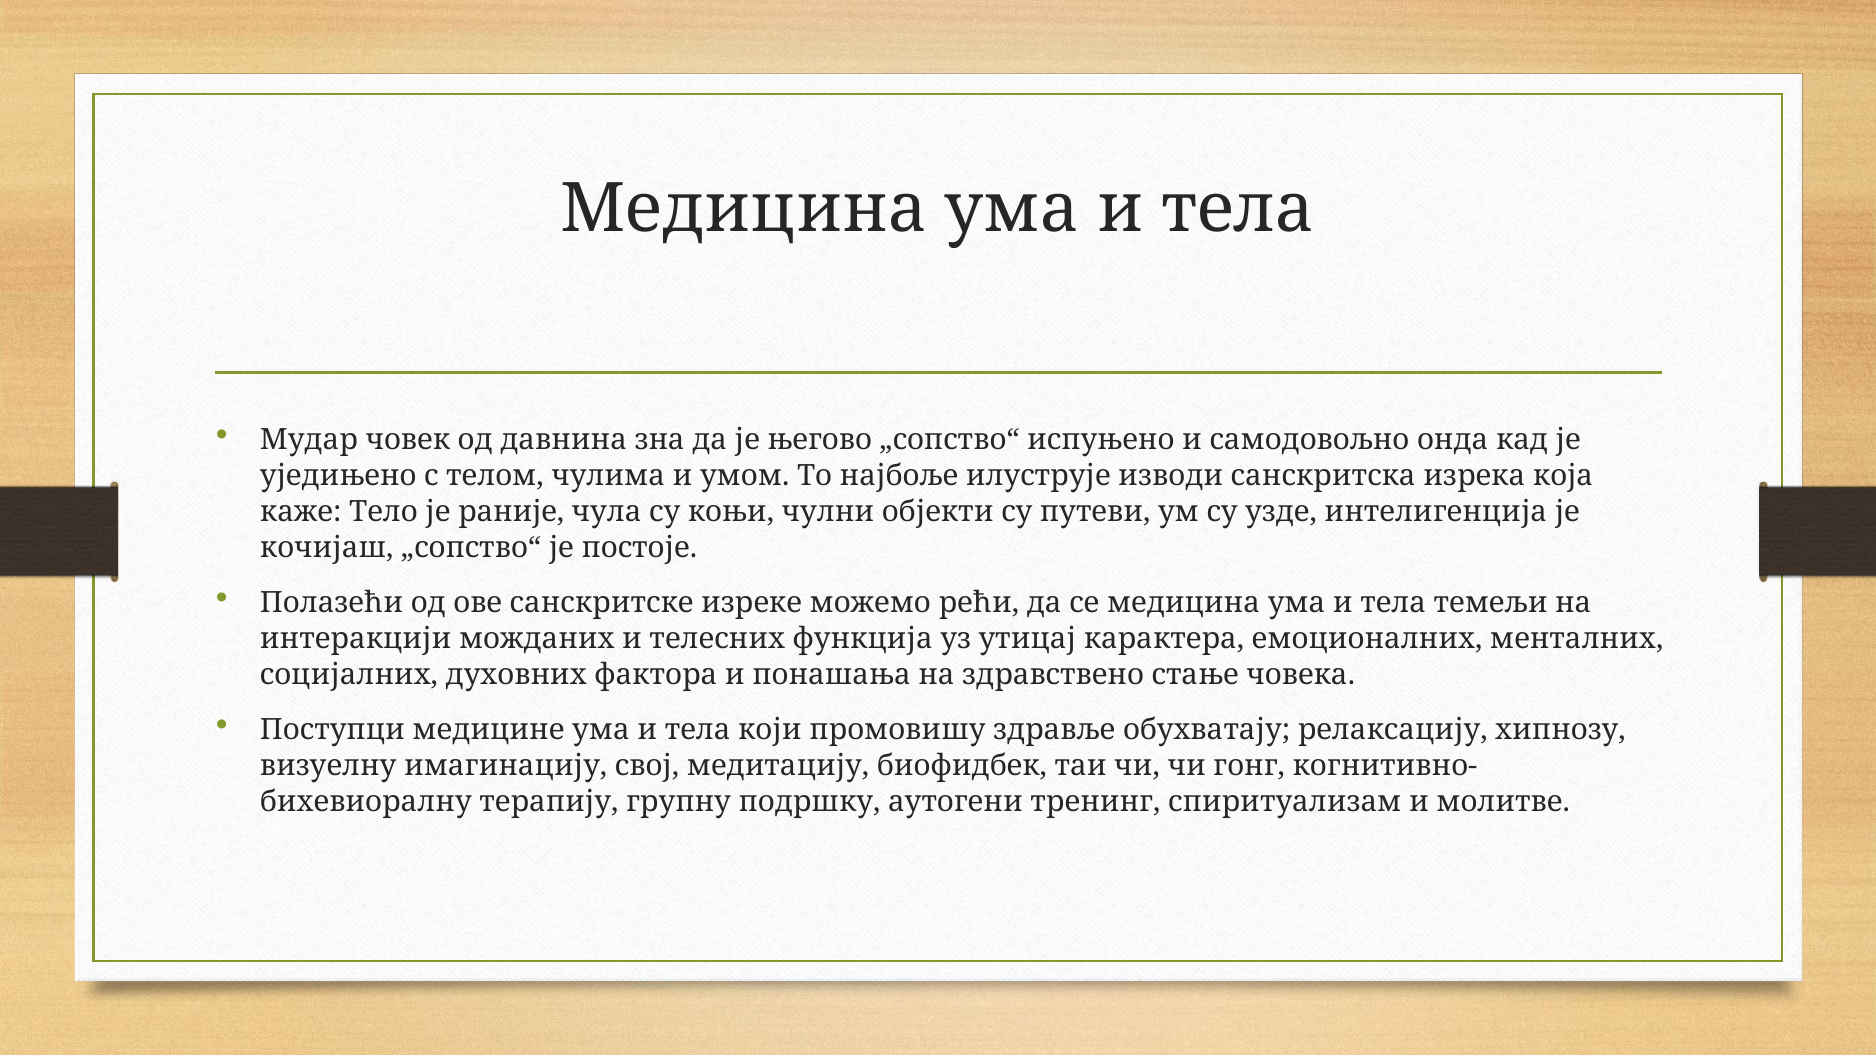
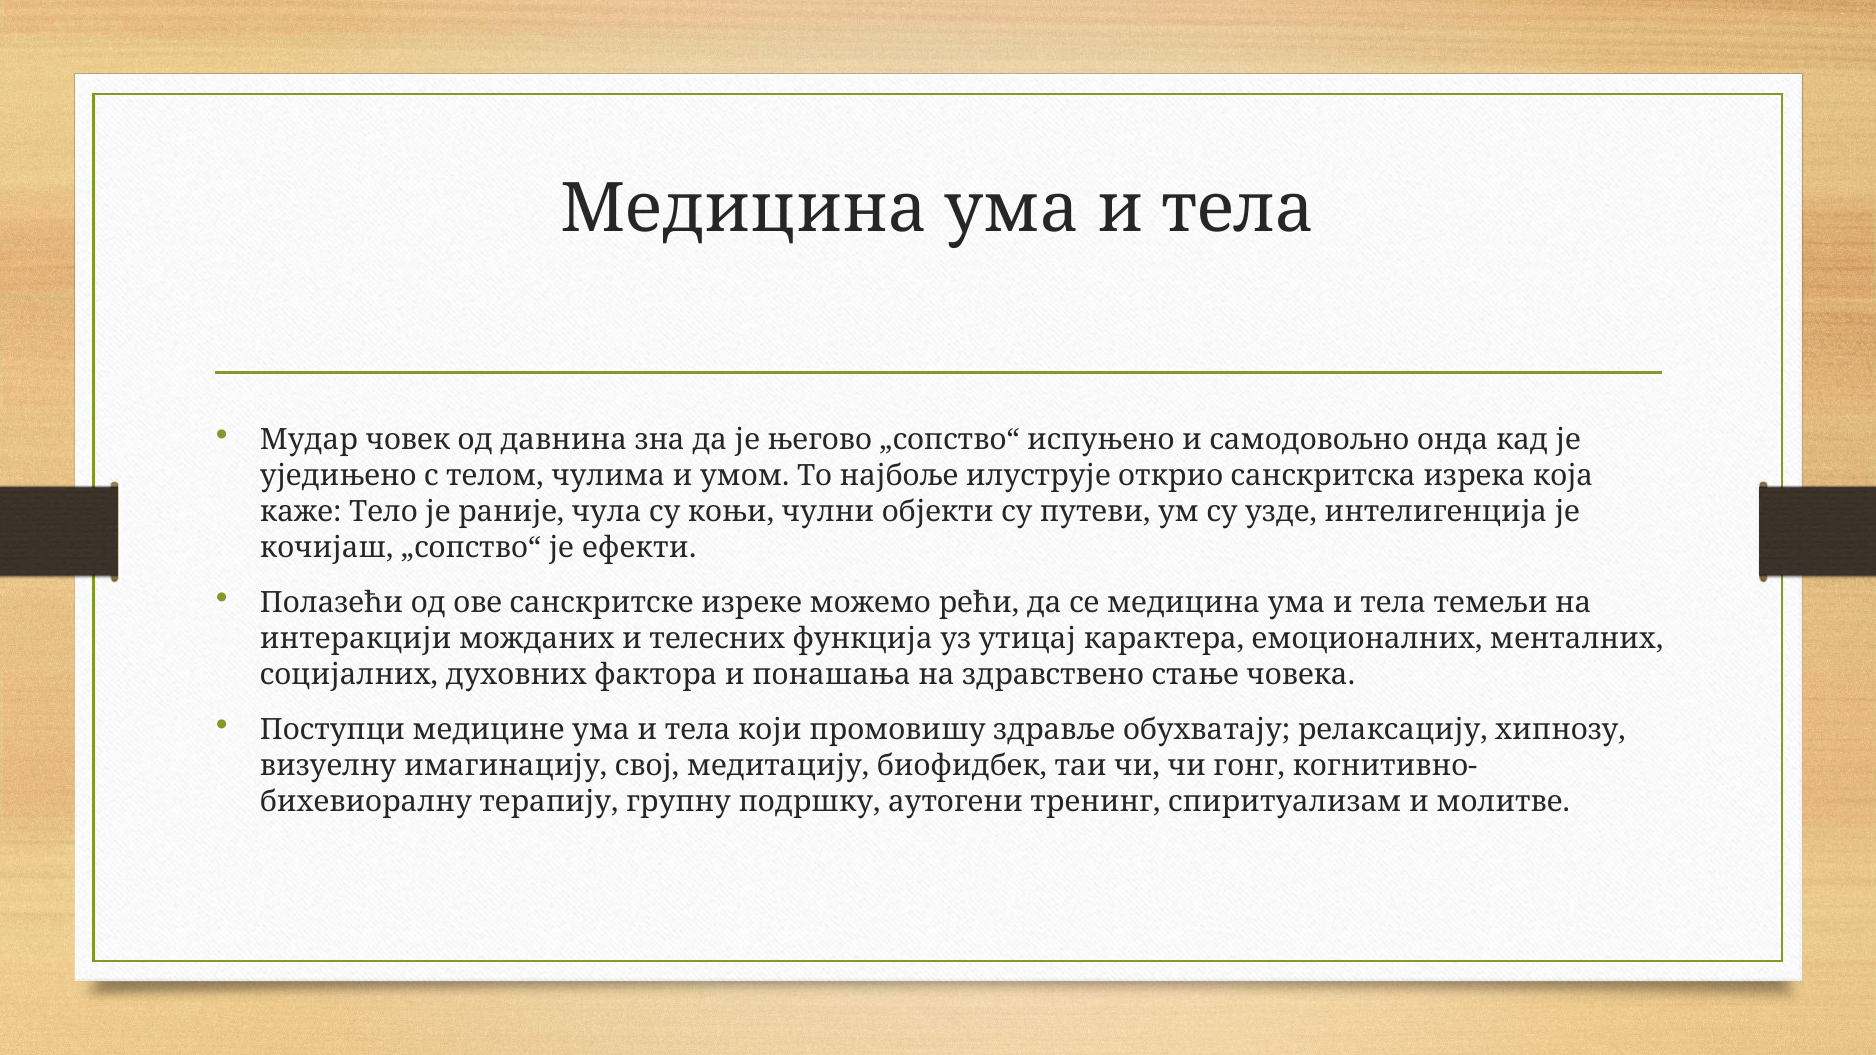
изводи: изводи -> открио
постоје: постоје -> ефекти
